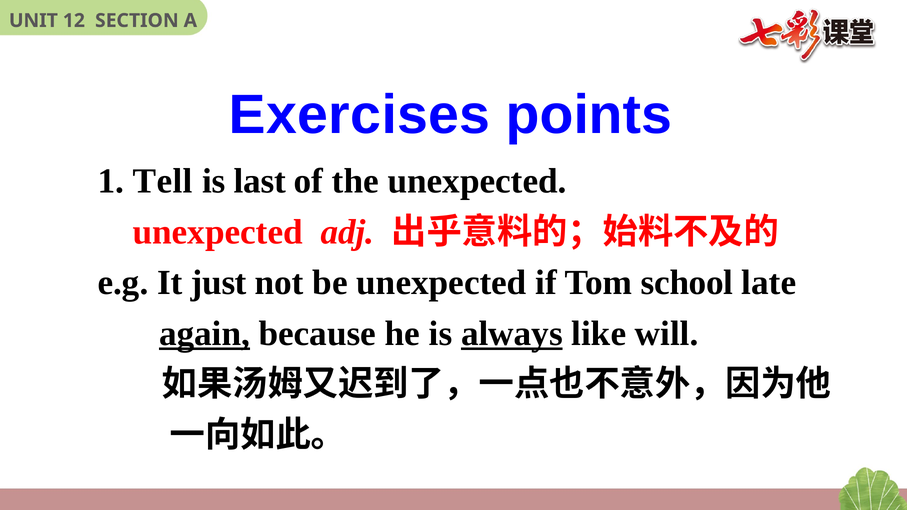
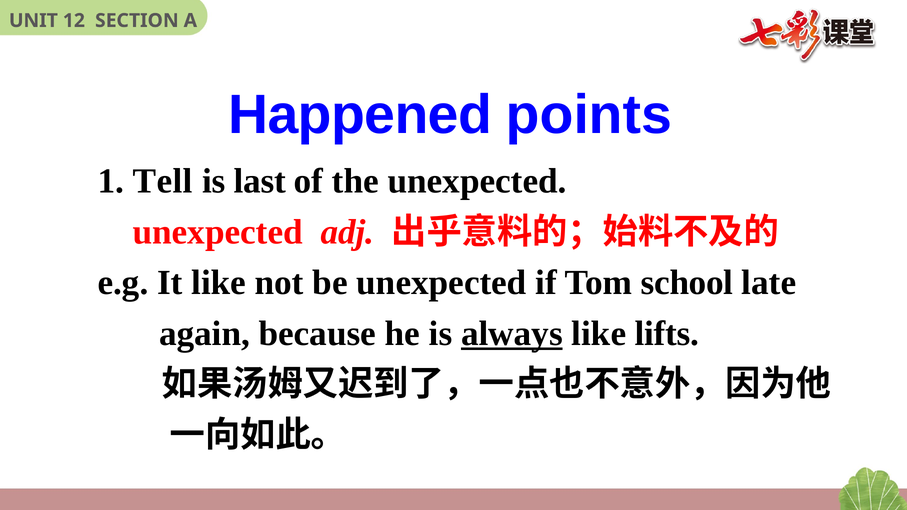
Exercises: Exercises -> Happened
It just: just -> like
again underline: present -> none
will: will -> lifts
